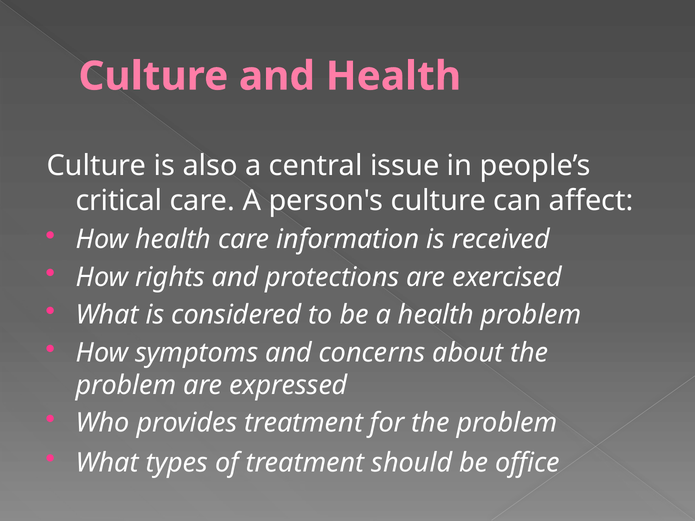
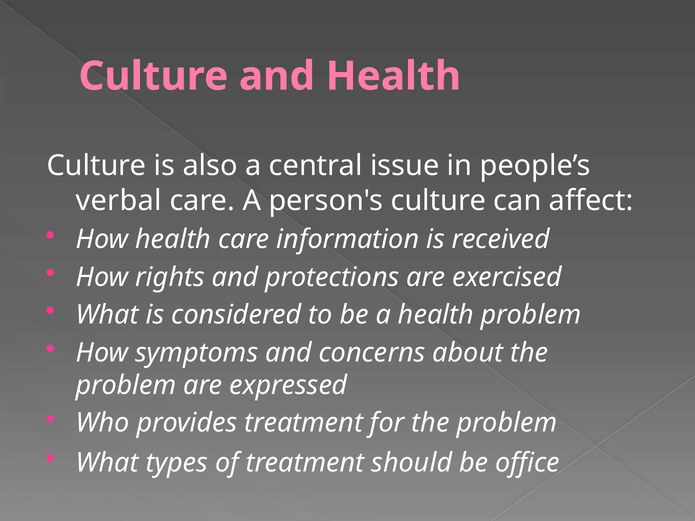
critical: critical -> verbal
